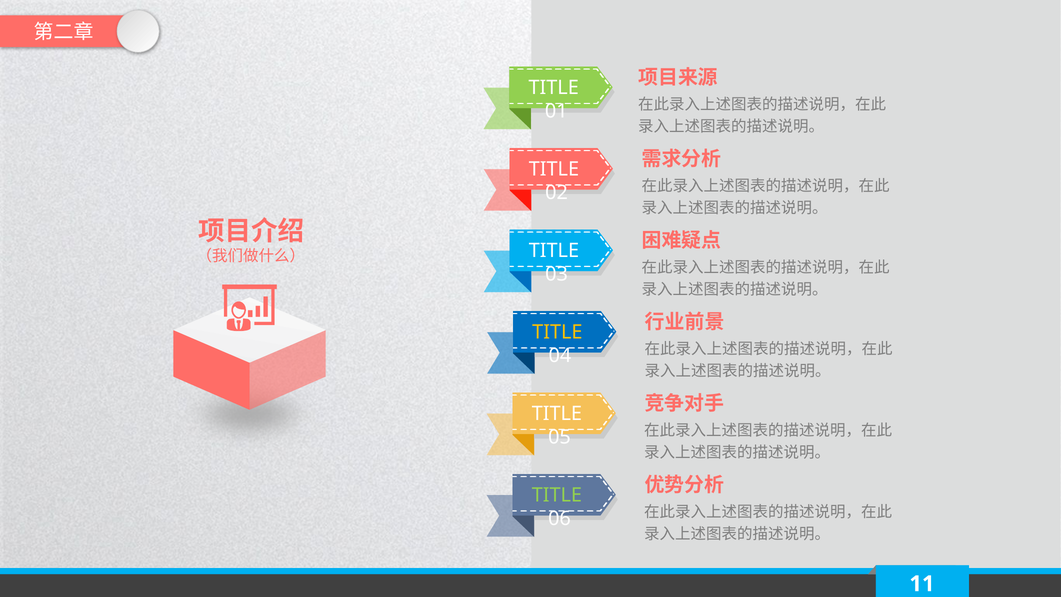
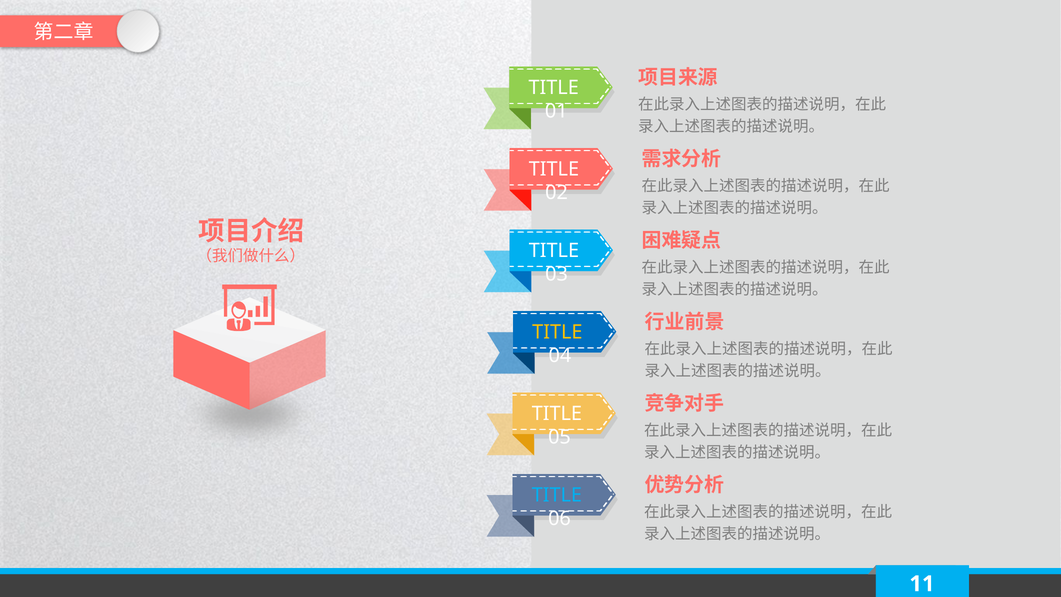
TITLE at (557, 495) colour: light green -> light blue
